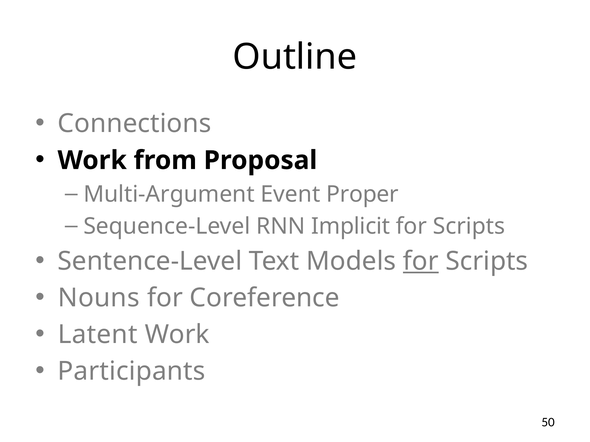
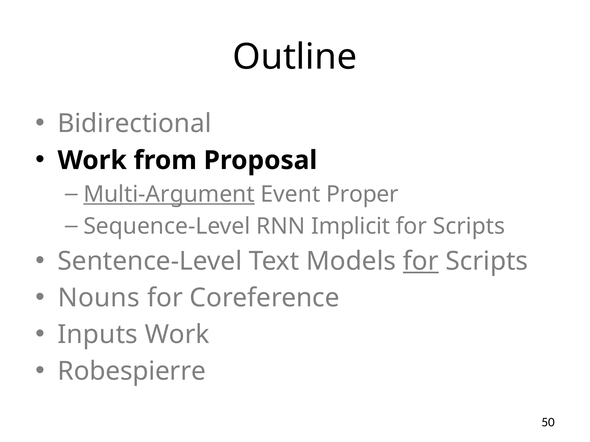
Connections: Connections -> Bidirectional
Multi-Argument underline: none -> present
Latent: Latent -> Inputs
Participants: Participants -> Robespierre
